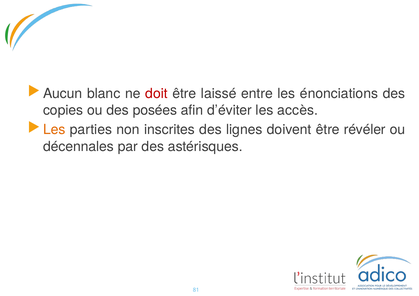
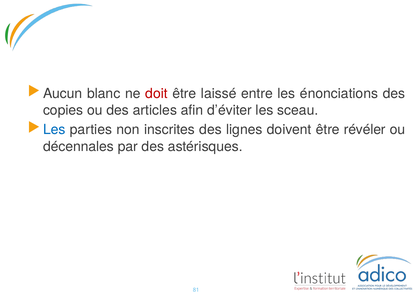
posées: posées -> articles
accès: accès -> sceau
Les at (54, 130) colour: orange -> blue
